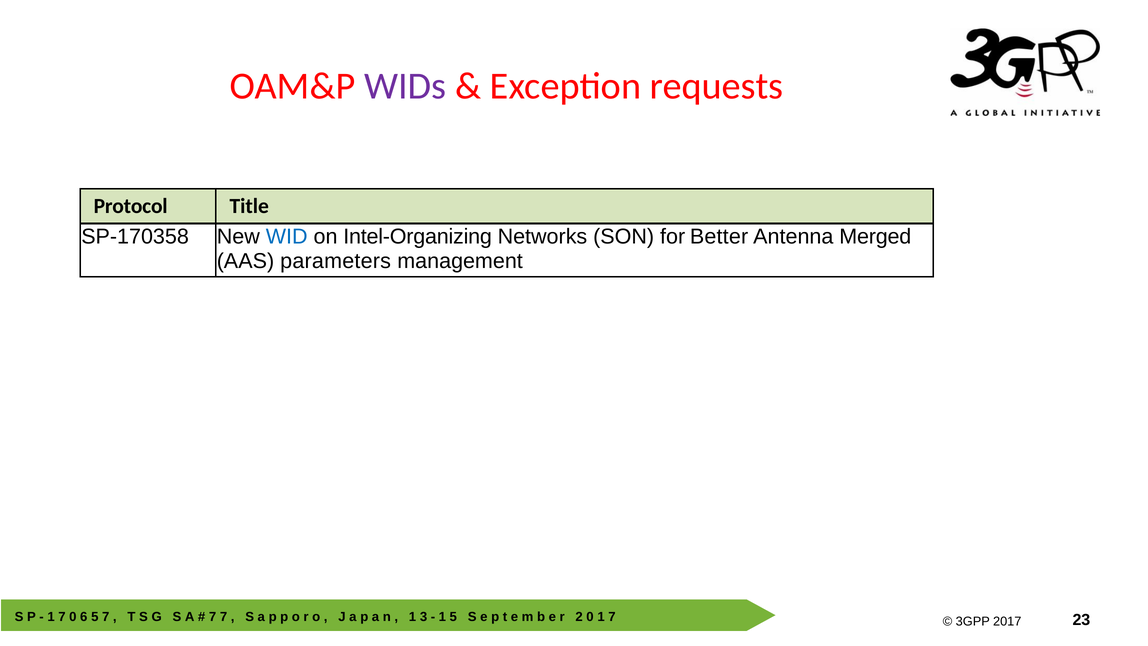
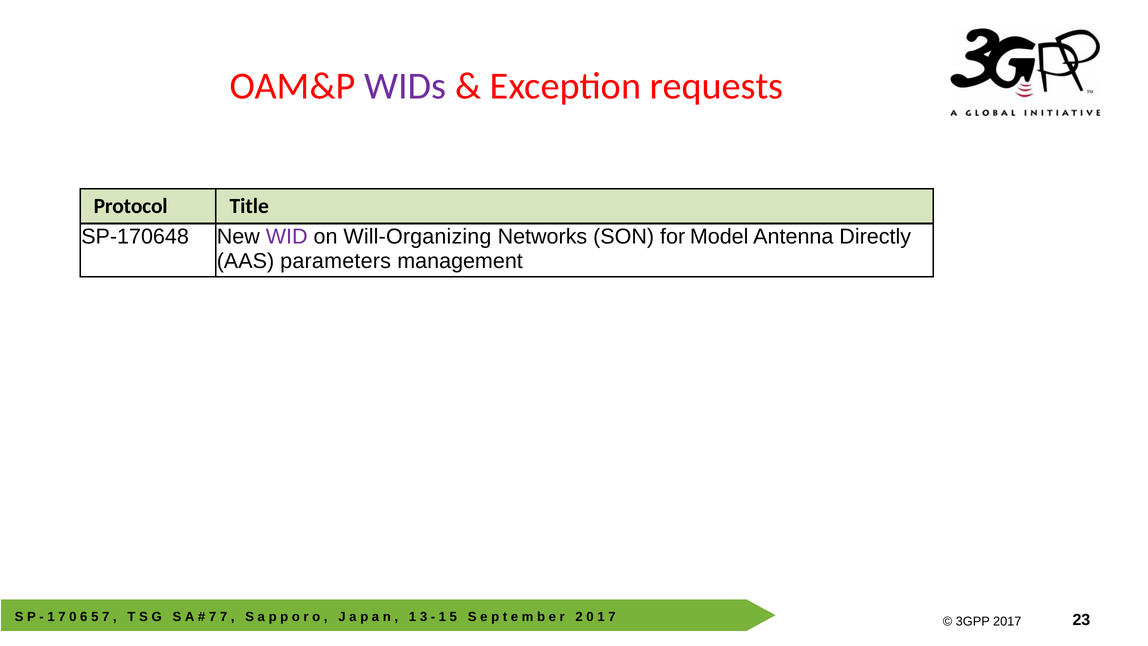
SP-170358: SP-170358 -> SP-170648
WID colour: blue -> purple
Intel-Organizing: Intel-Organizing -> Will-Organizing
Better: Better -> Model
Merged: Merged -> Directly
